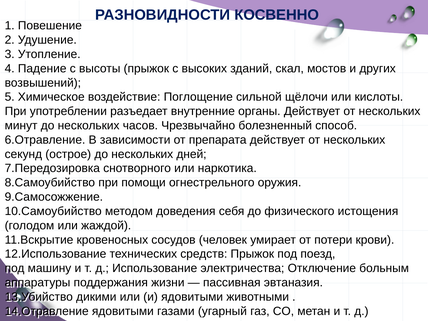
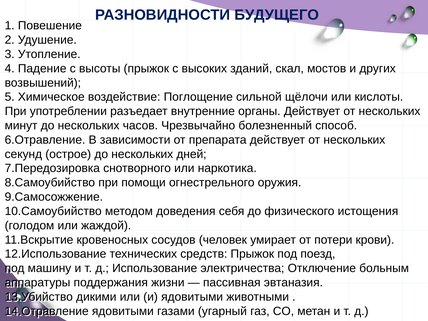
КОСВЕННО: КОСВЕННО -> БУДУЩЕГО
